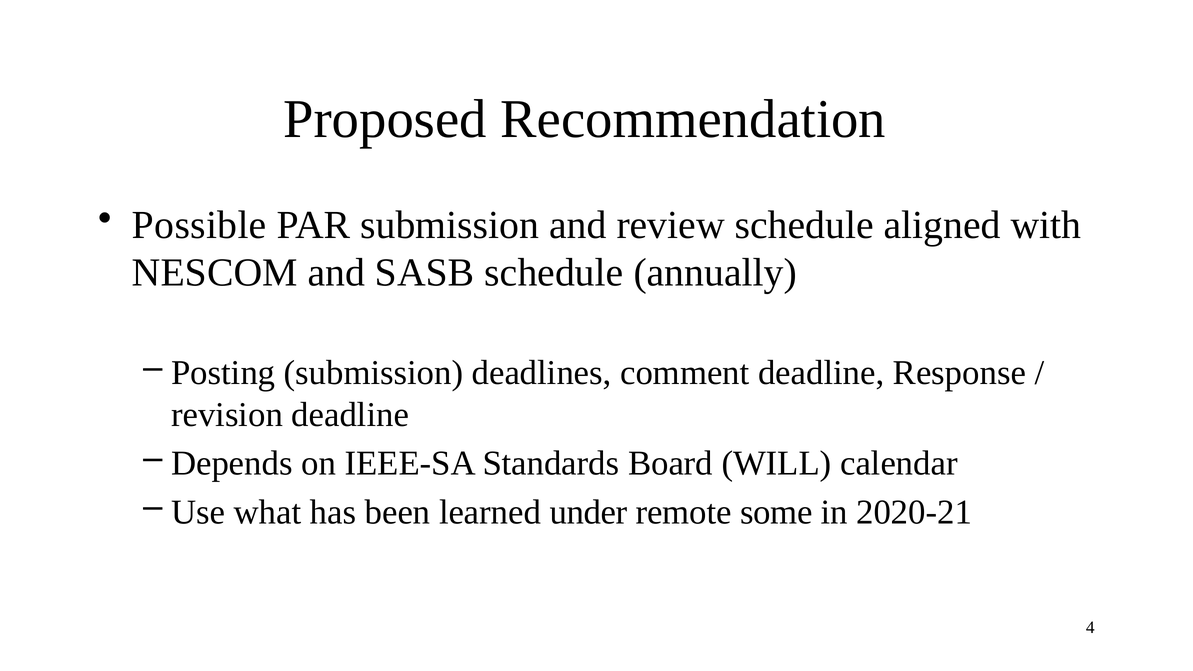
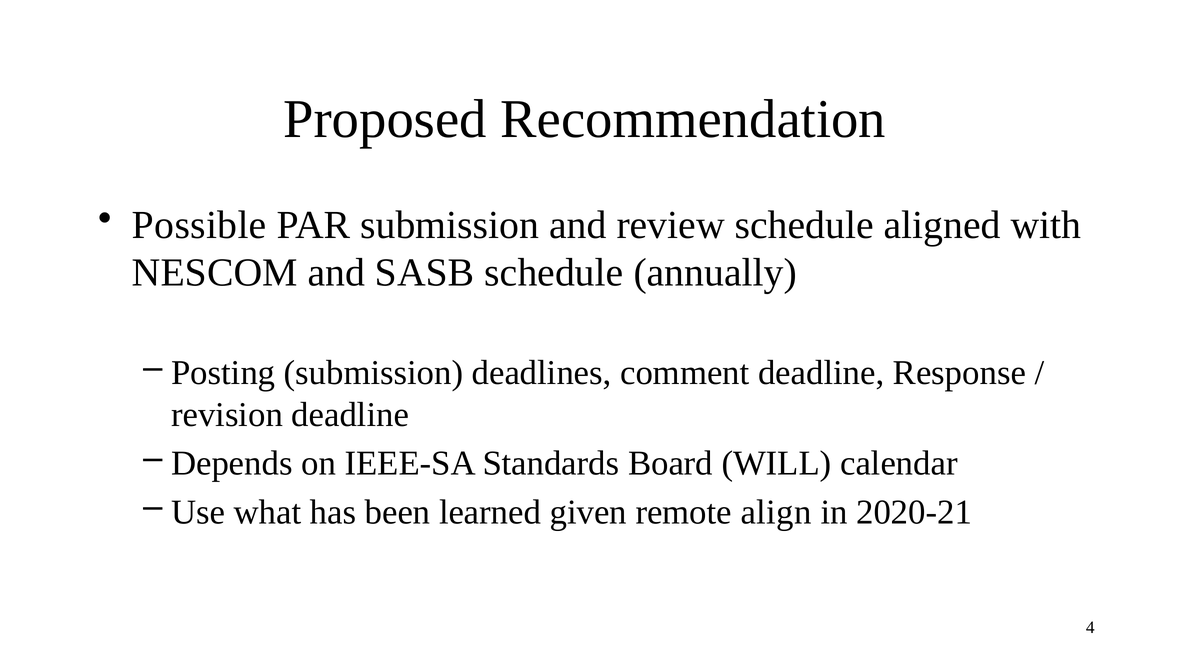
under: under -> given
some: some -> align
